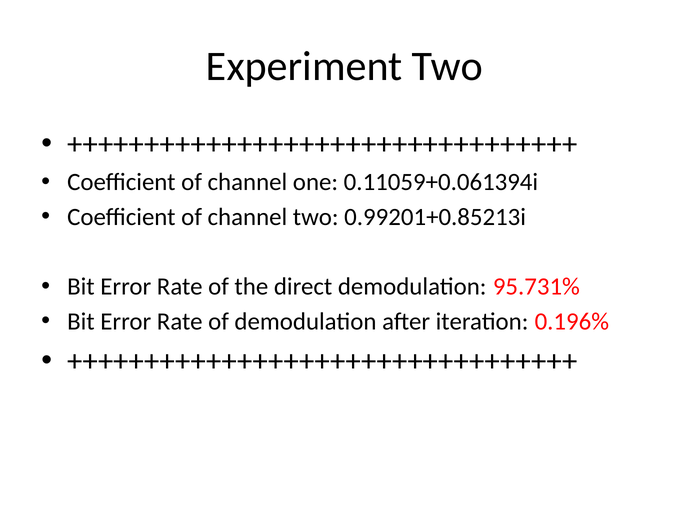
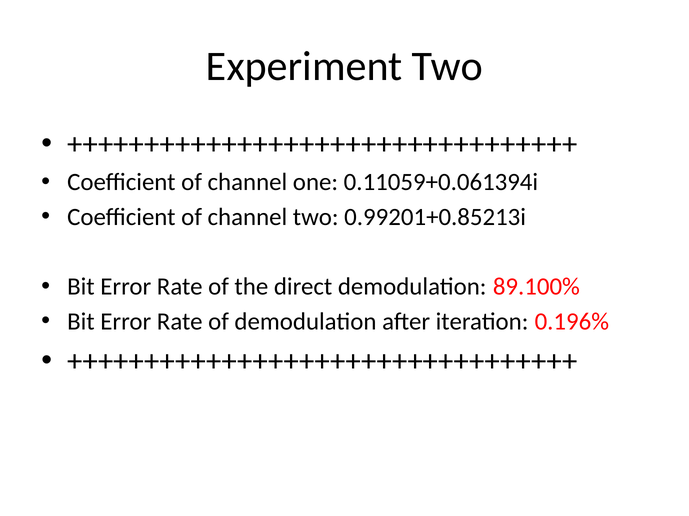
95.731%: 95.731% -> 89.100%
